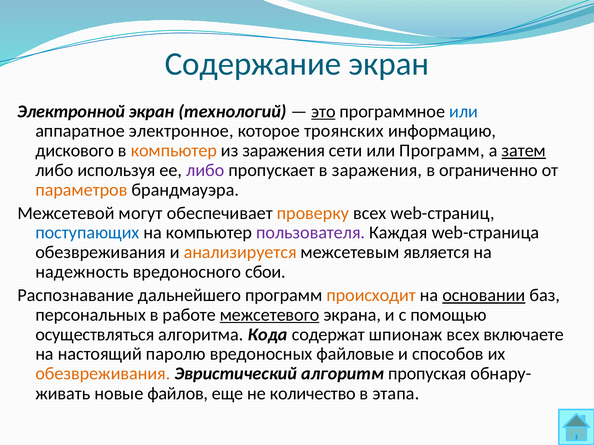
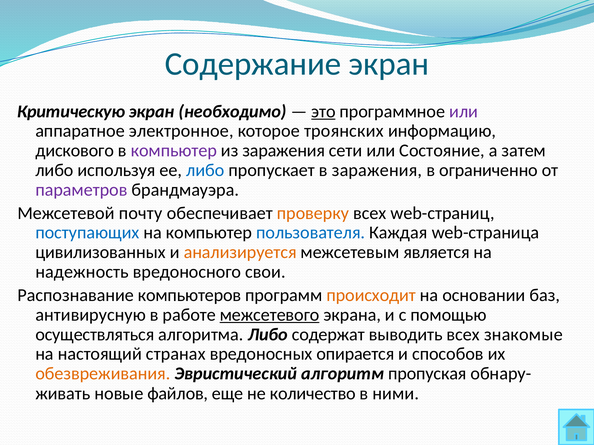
Электронной: Электронной -> Критическую
технологий: технологий -> необходимо
или at (464, 112) colour: blue -> purple
компьютер at (174, 151) colour: orange -> purple
или Программ: Программ -> Состояние
затем underline: present -> none
либо at (205, 170) colour: purple -> blue
параметров colour: orange -> purple
могут: могут -> почту
пользователя colour: purple -> blue
обезвреживания at (101, 253): обезвреживания -> цивилизованных
сбои: сбои -> свои
дальнейшего: дальнейшего -> компьютеров
основании underline: present -> none
персональных: персональных -> антивирусную
алгоритма Кода: Кода -> Либо
шпионаж: шпионаж -> выводить
включаете: включаете -> знакомые
паролю: паролю -> странах
файловые: файловые -> опирается
этапа: этапа -> ними
